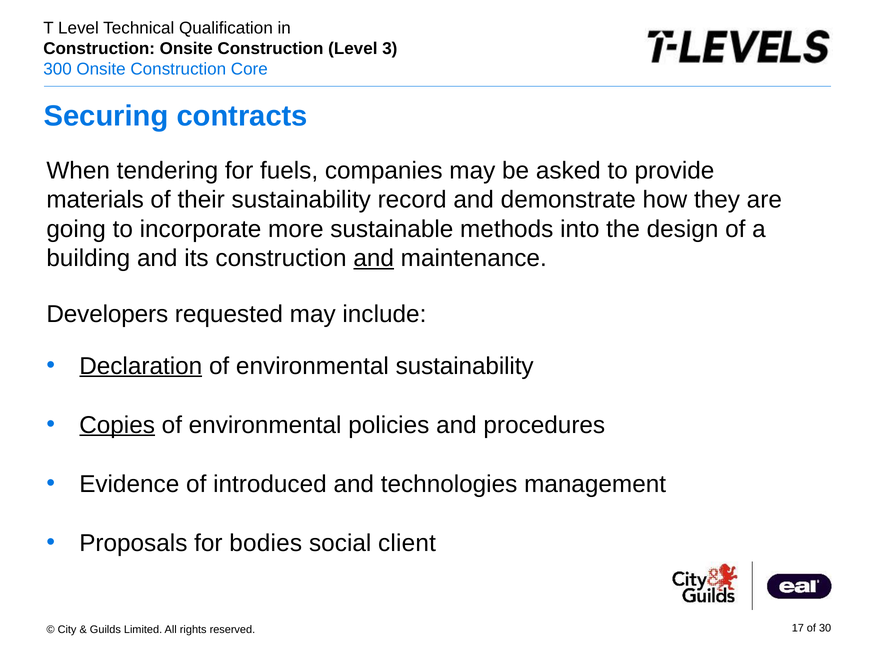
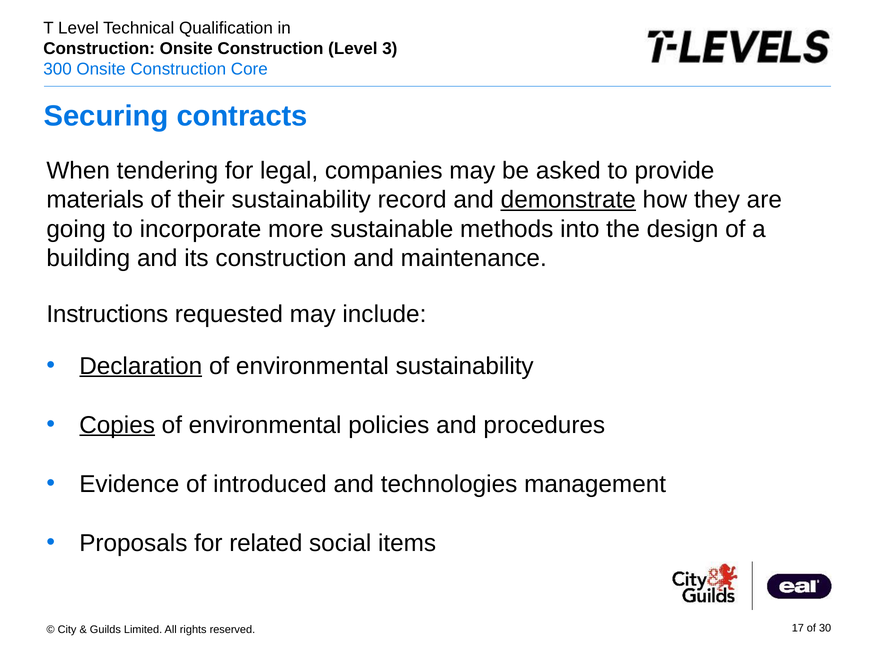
fuels: fuels -> legal
demonstrate underline: none -> present
and at (374, 258) underline: present -> none
Developers: Developers -> Instructions
bodies: bodies -> related
client: client -> items
